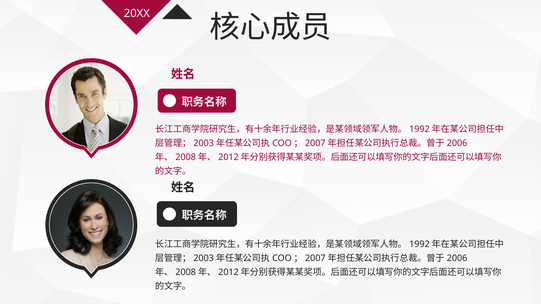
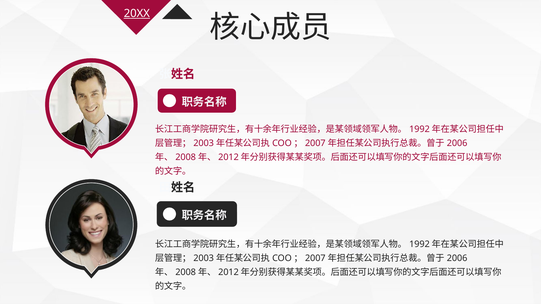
20XX underline: none -> present
